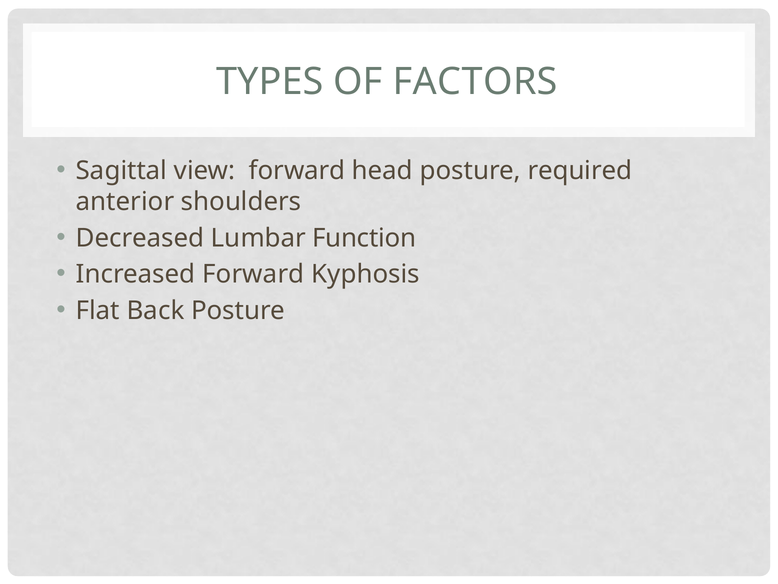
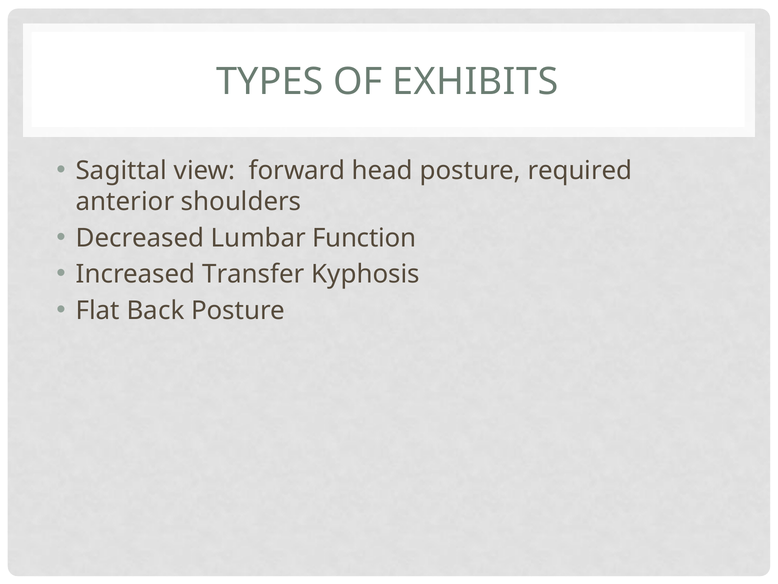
FACTORS: FACTORS -> EXHIBITS
Increased Forward: Forward -> Transfer
